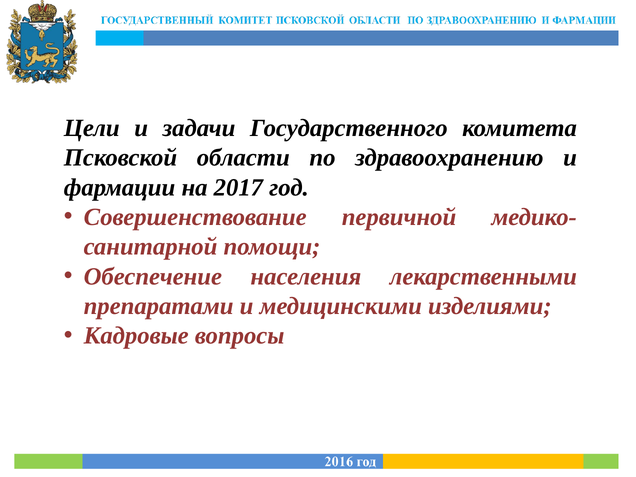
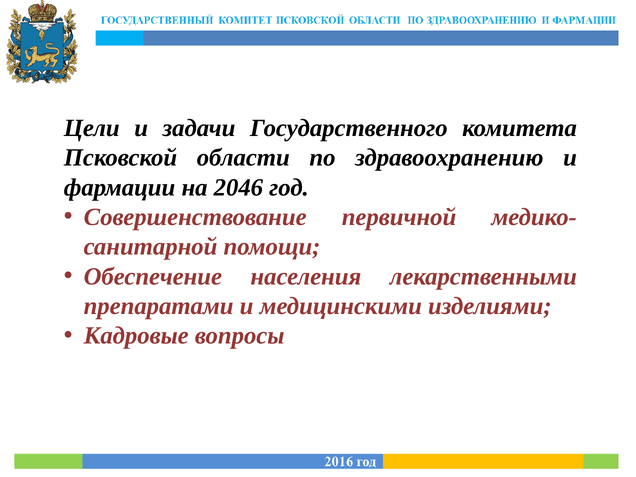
2017: 2017 -> 2046
